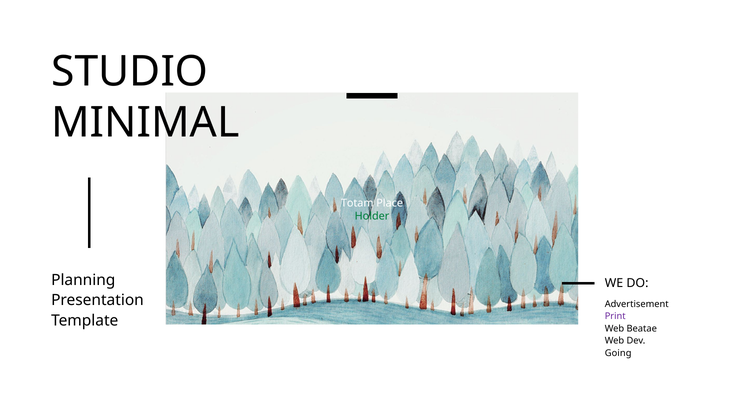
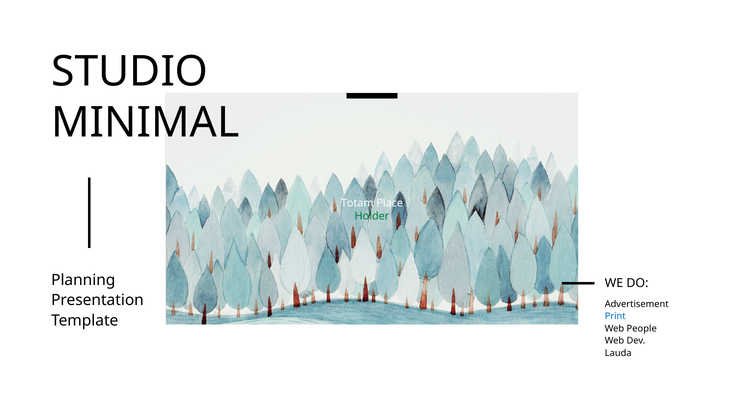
Print colour: purple -> blue
Beatae: Beatae -> People
Going: Going -> Lauda
